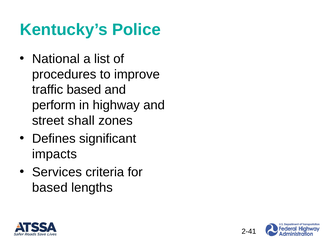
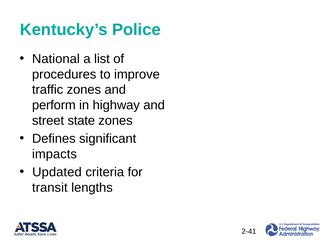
traffic based: based -> zones
shall: shall -> state
Services: Services -> Updated
based at (50, 188): based -> transit
